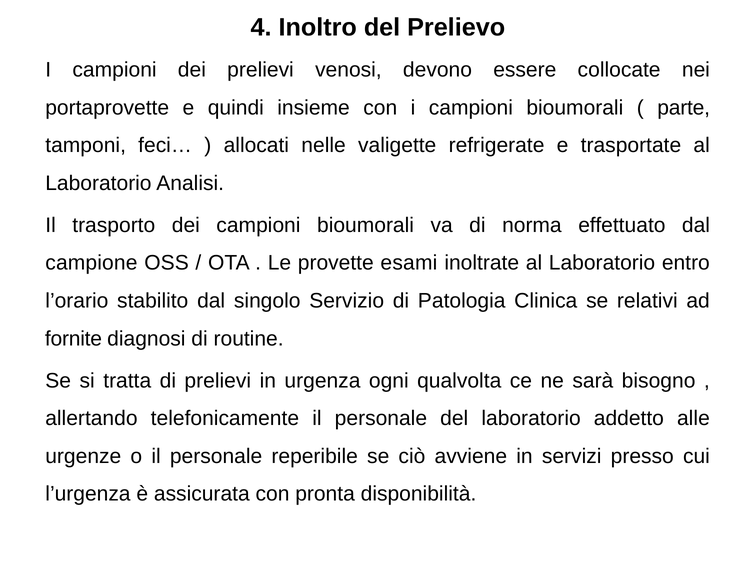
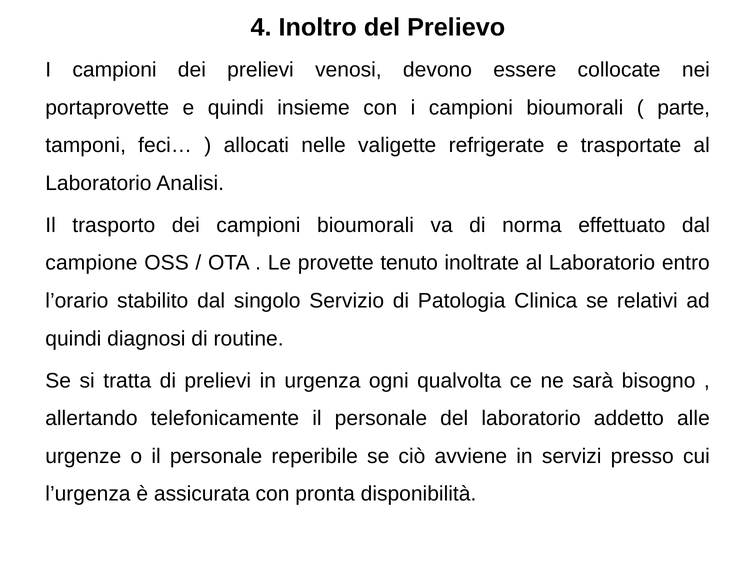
esami: esami -> tenuto
fornite at (73, 339): fornite -> quindi
